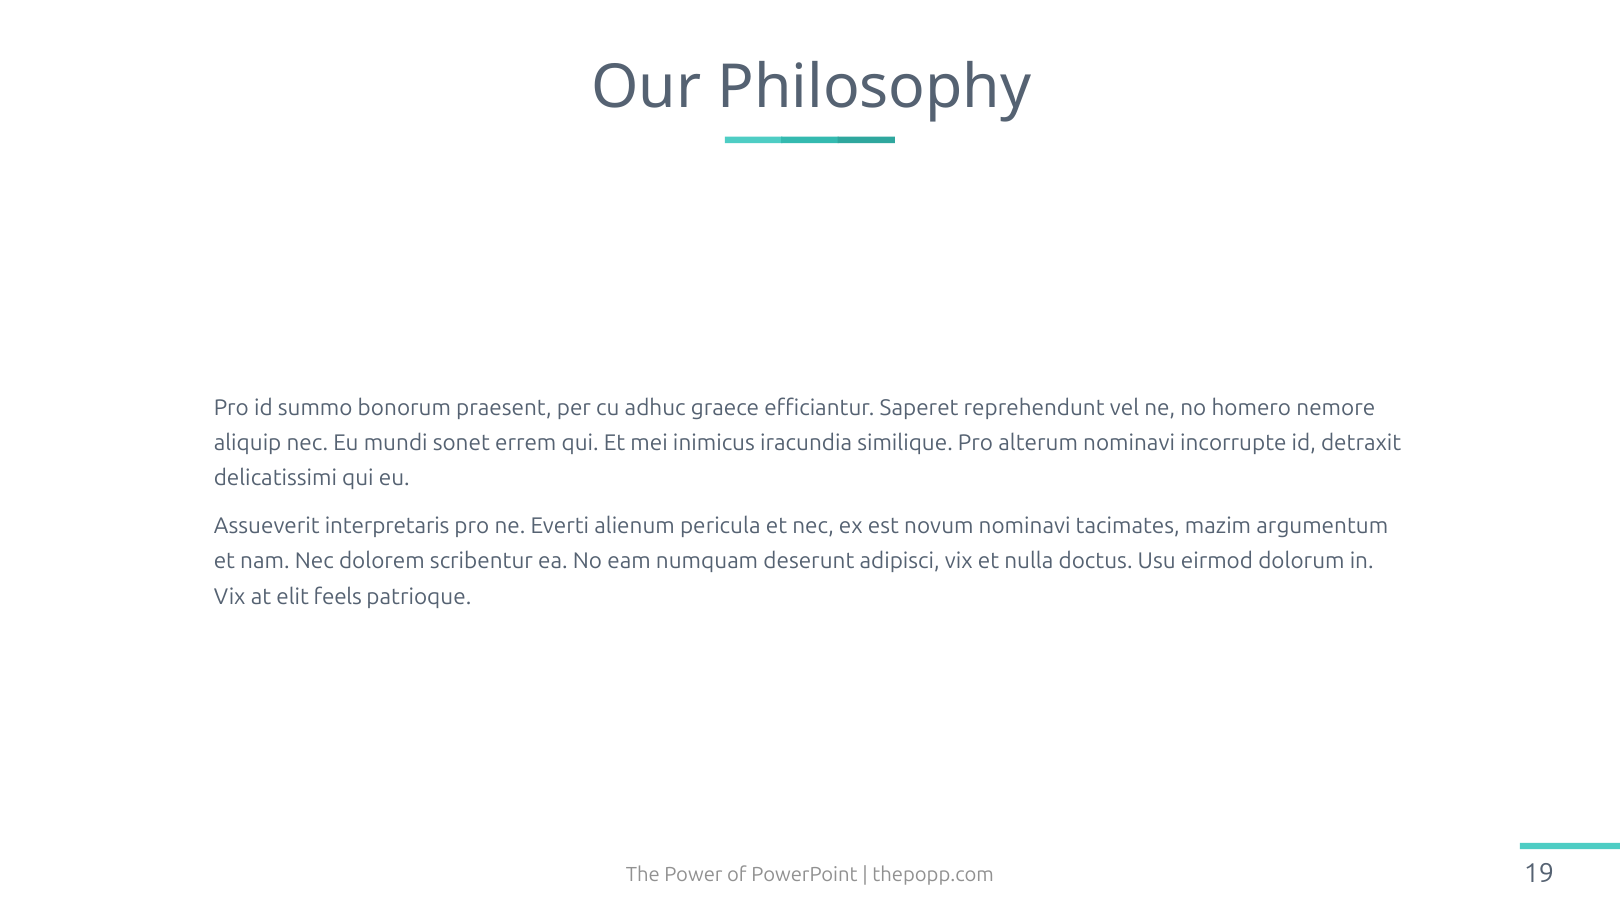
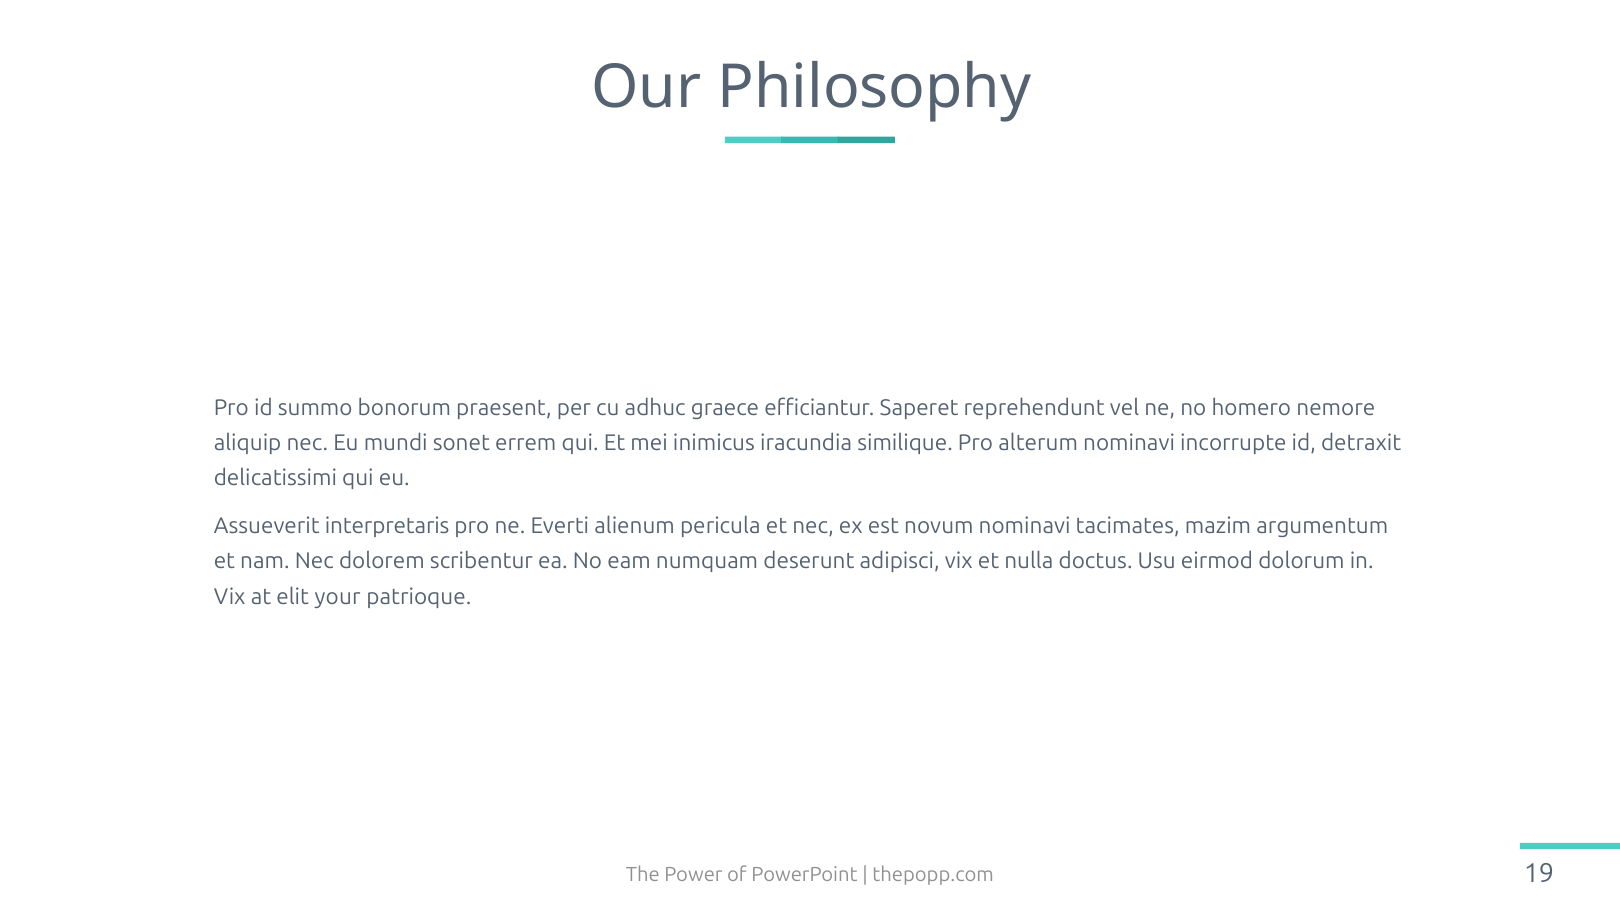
feels: feels -> your
